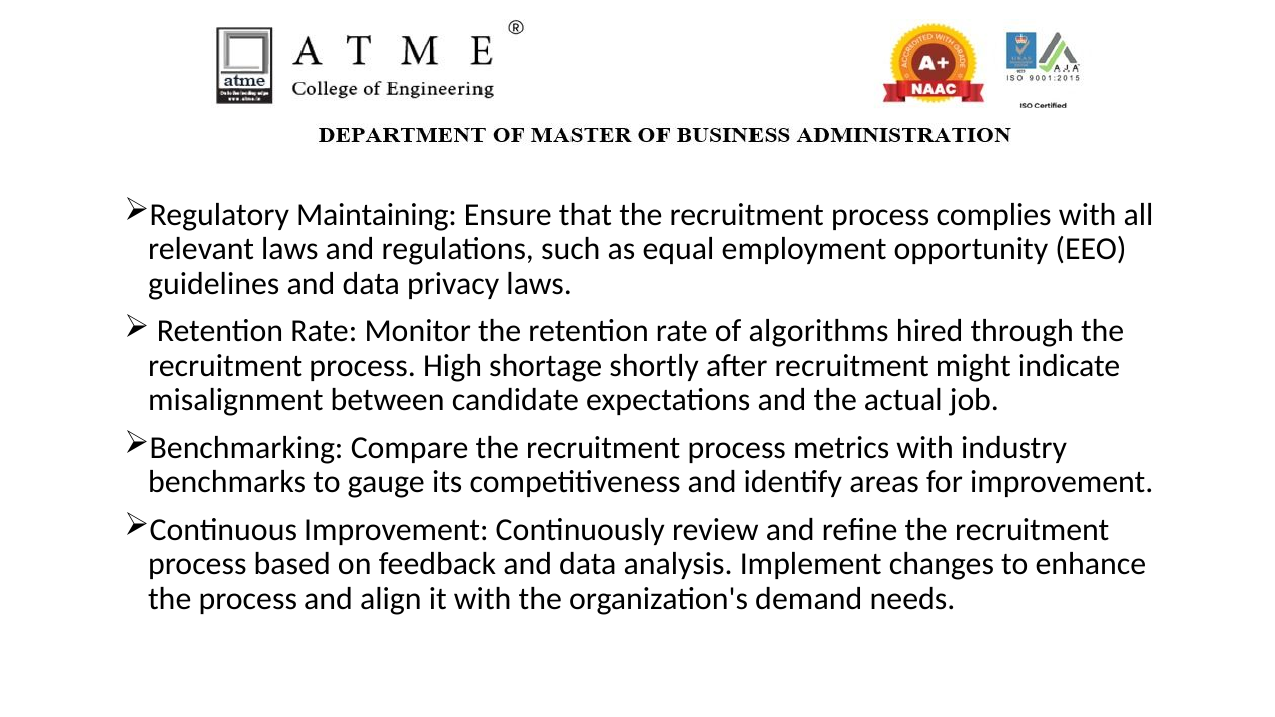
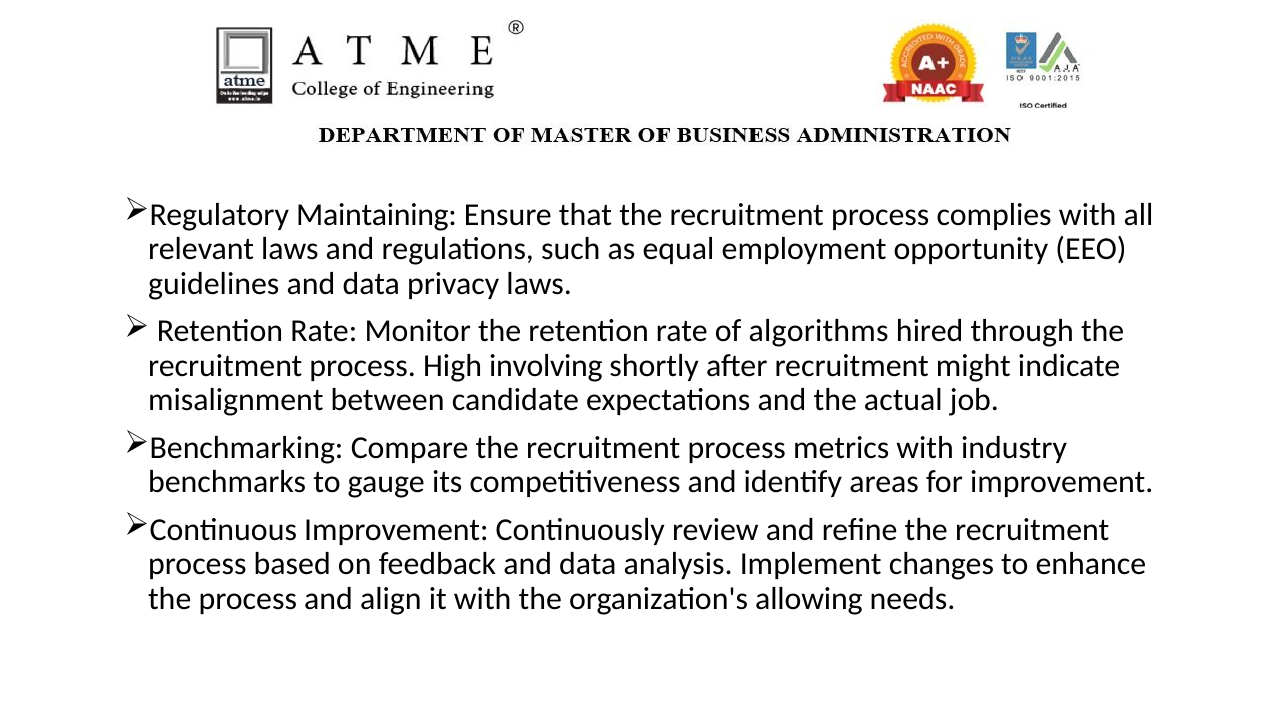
shortage: shortage -> involving
demand: demand -> allowing
